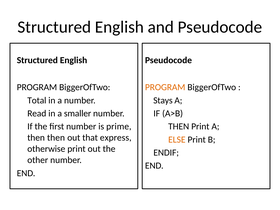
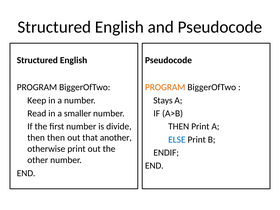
Total: Total -> Keep
prime: prime -> divide
express: express -> another
ELSE colour: orange -> blue
